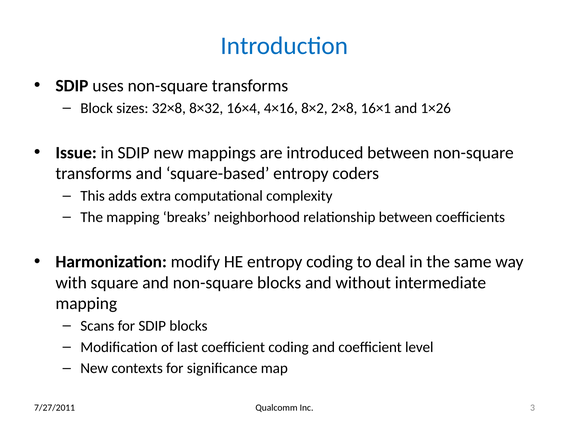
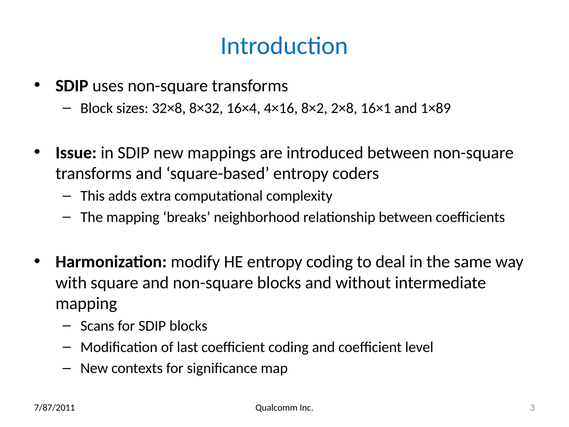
1×26: 1×26 -> 1×89
7/27/2011: 7/27/2011 -> 7/87/2011
